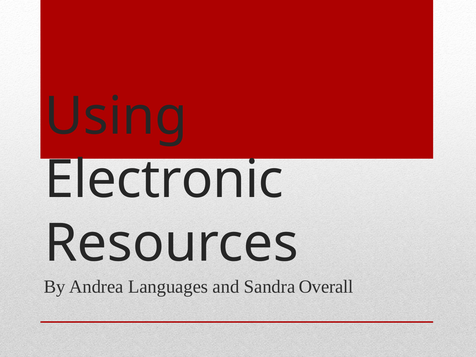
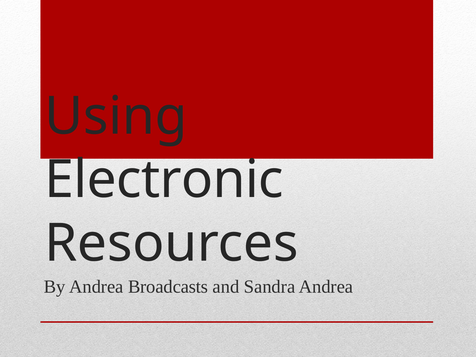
Languages: Languages -> Broadcasts
Sandra Overall: Overall -> Andrea
